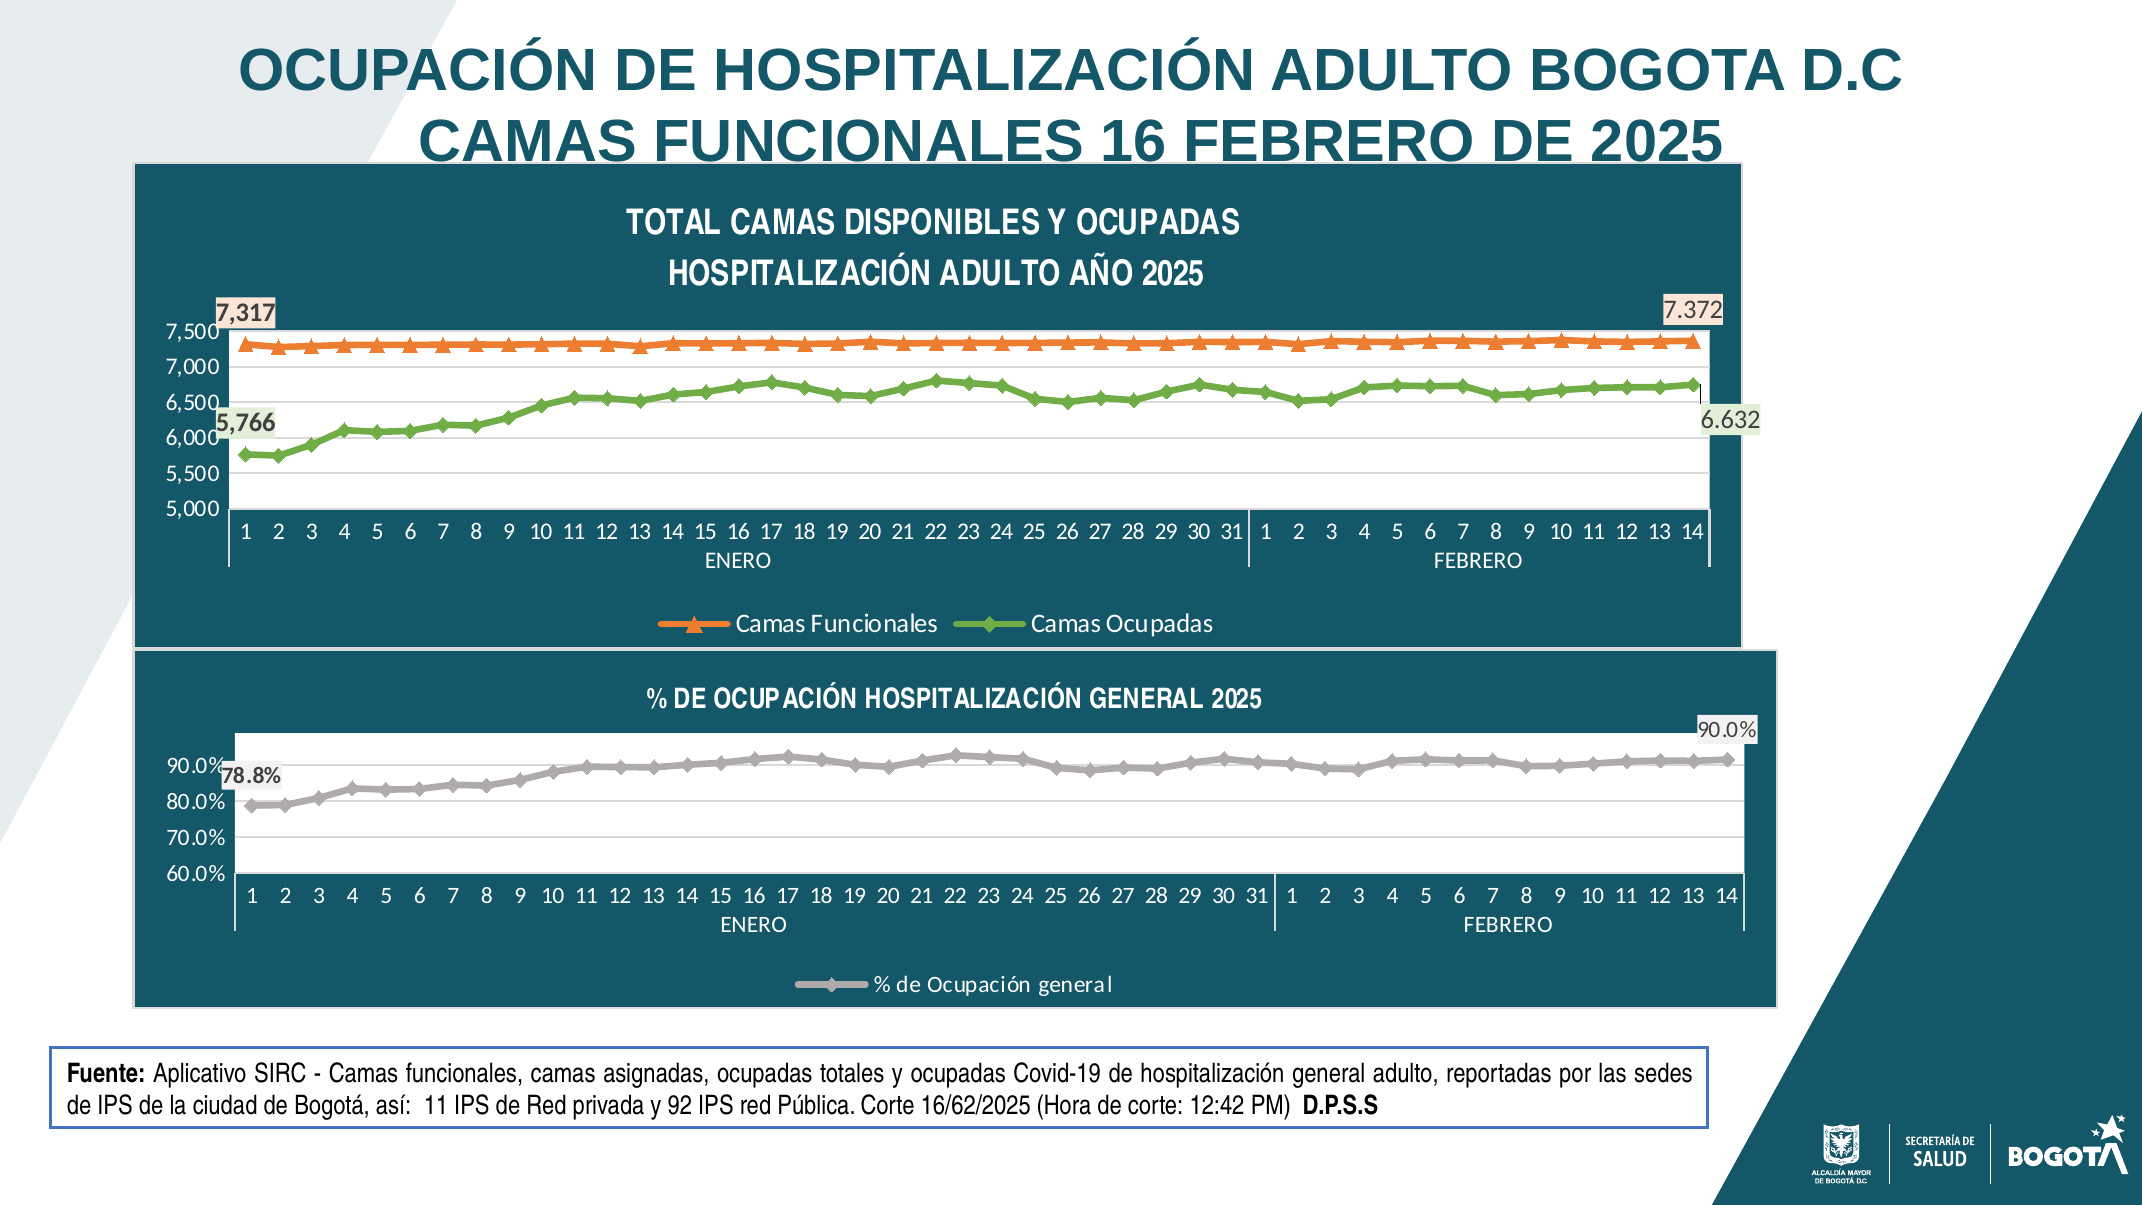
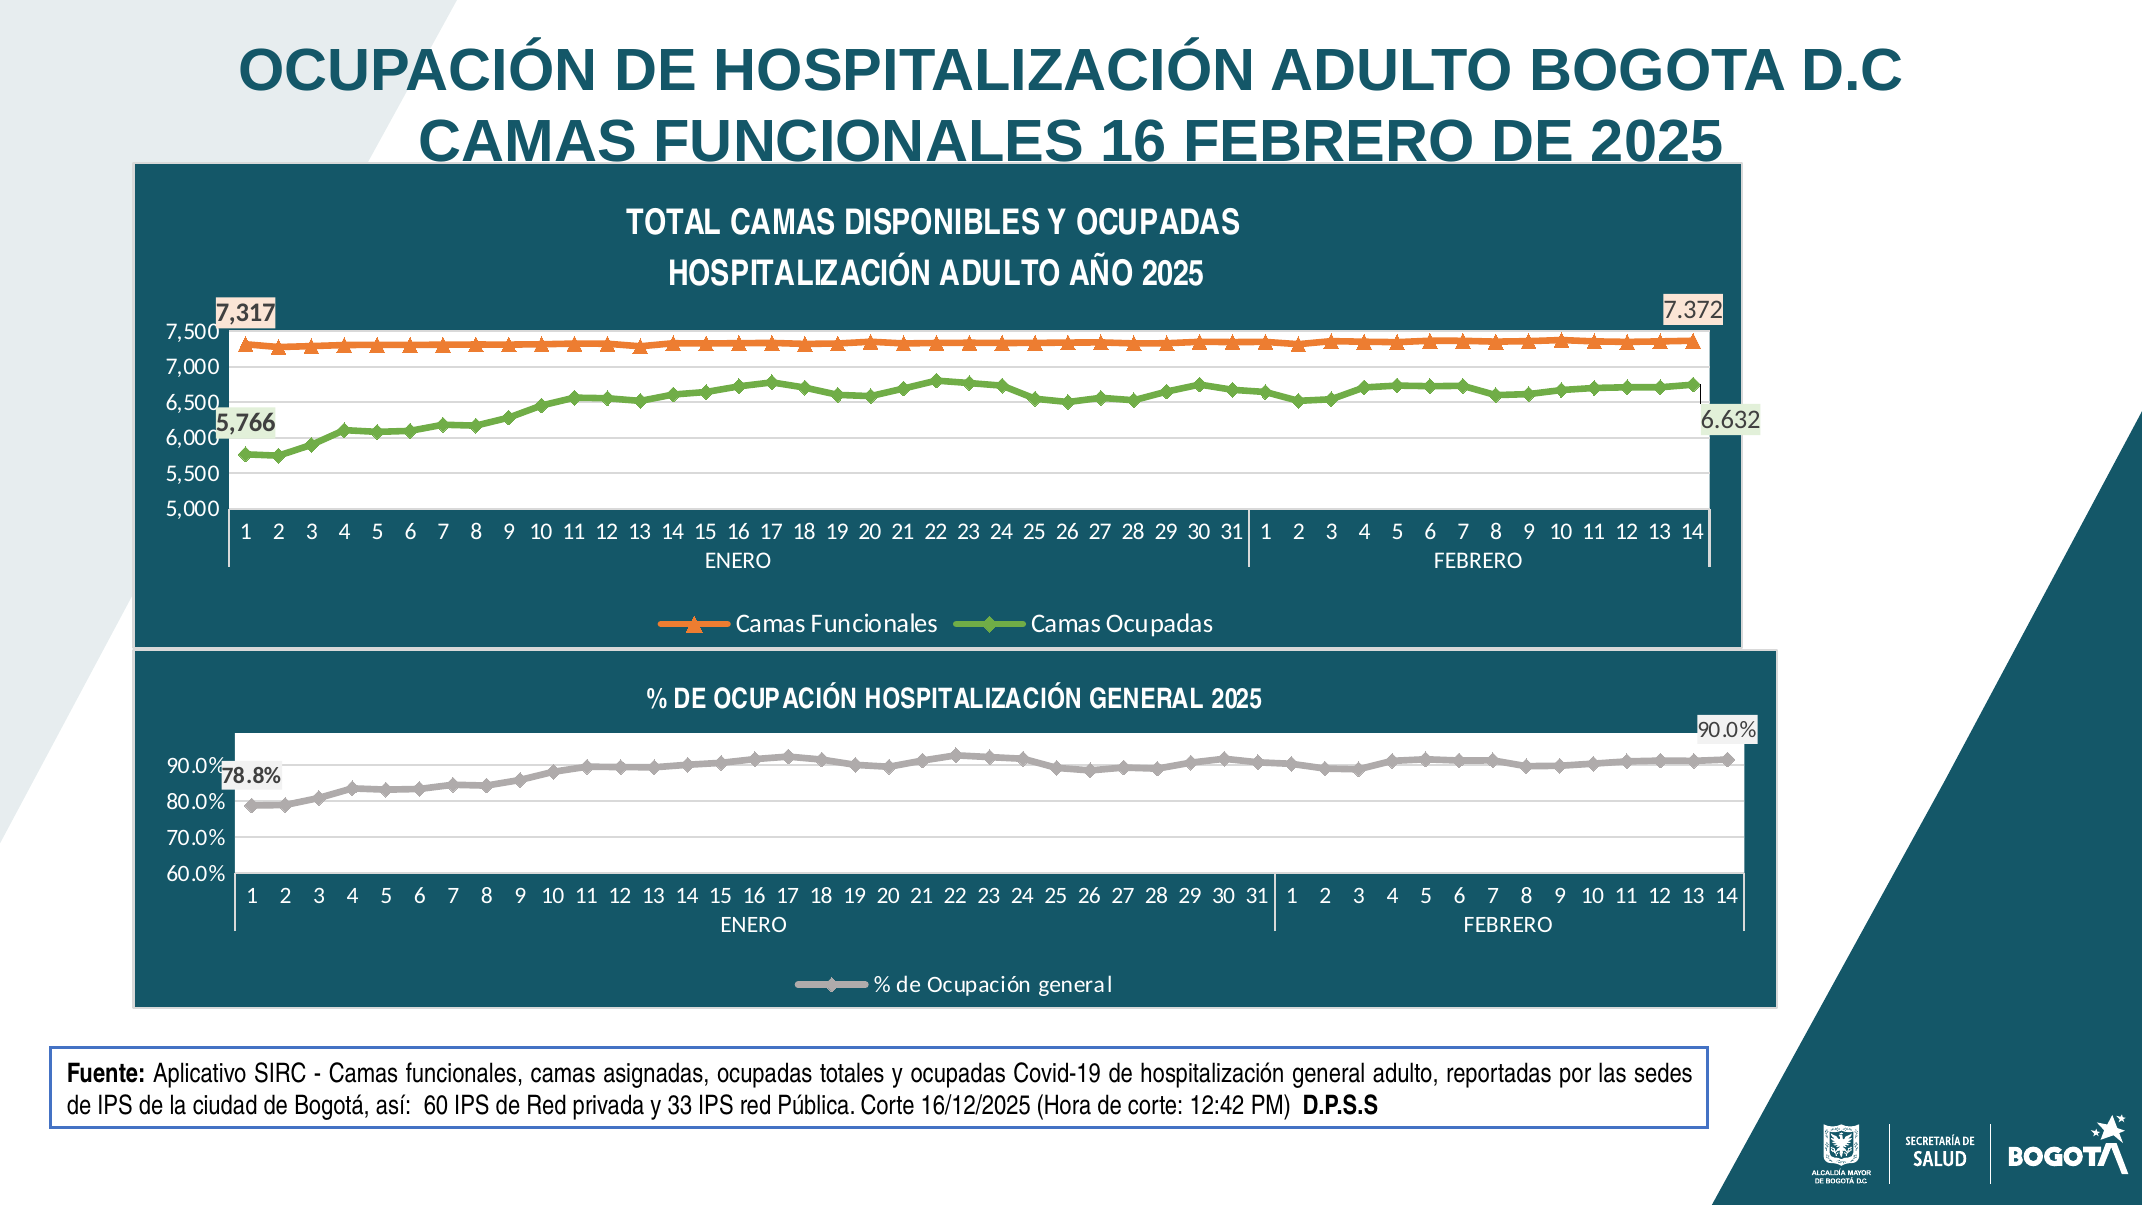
así 11: 11 -> 60
92: 92 -> 33
16/62/2025: 16/62/2025 -> 16/12/2025
